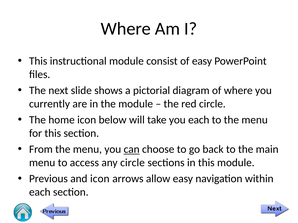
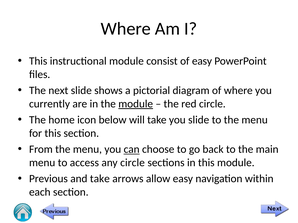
module at (136, 104) underline: none -> present
you each: each -> slide
and icon: icon -> take
